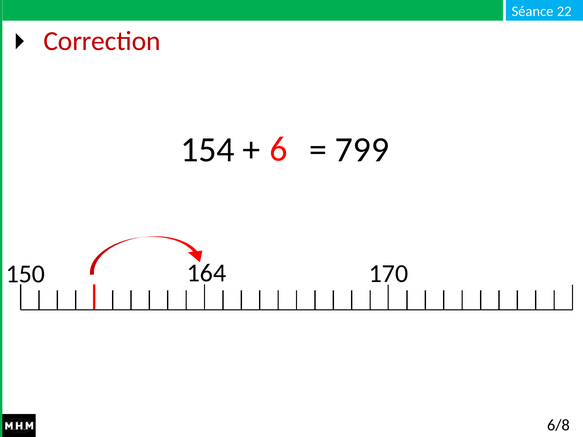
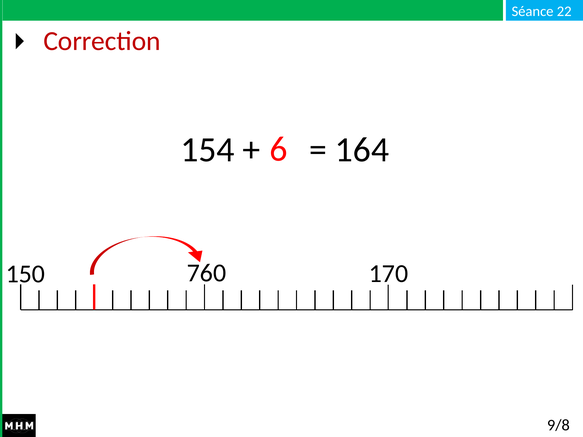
799: 799 -> 164
164: 164 -> 760
6/8: 6/8 -> 9/8
